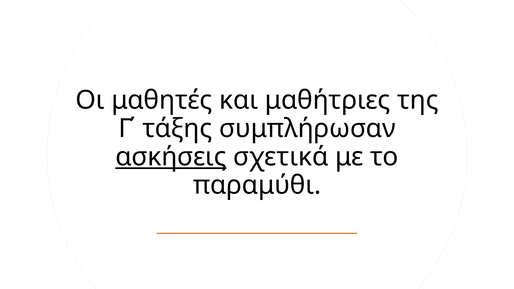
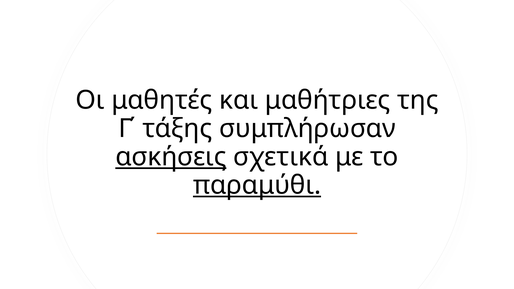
παραμύθι underline: none -> present
